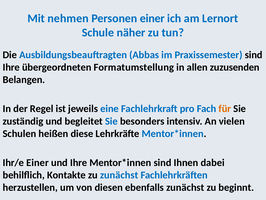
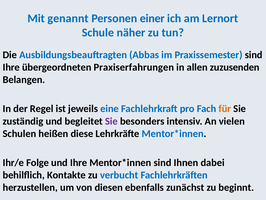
nehmen: nehmen -> genannt
Formatumstellung: Formatumstellung -> Praxiserfahrungen
Sie at (111, 121) colour: blue -> purple
Ihr/e Einer: Einer -> Folge
zu zunächst: zunächst -> verbucht
